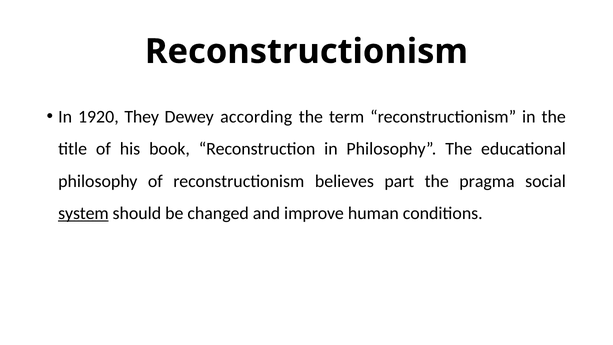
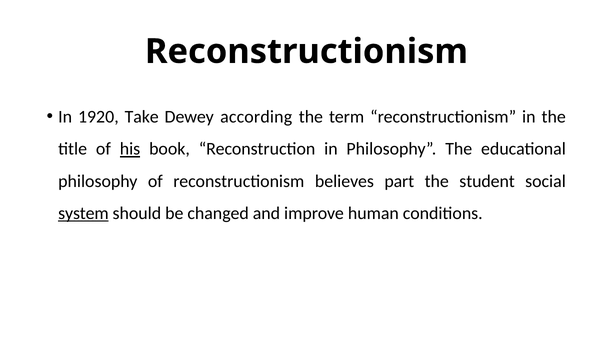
They: They -> Take
his underline: none -> present
pragma: pragma -> student
